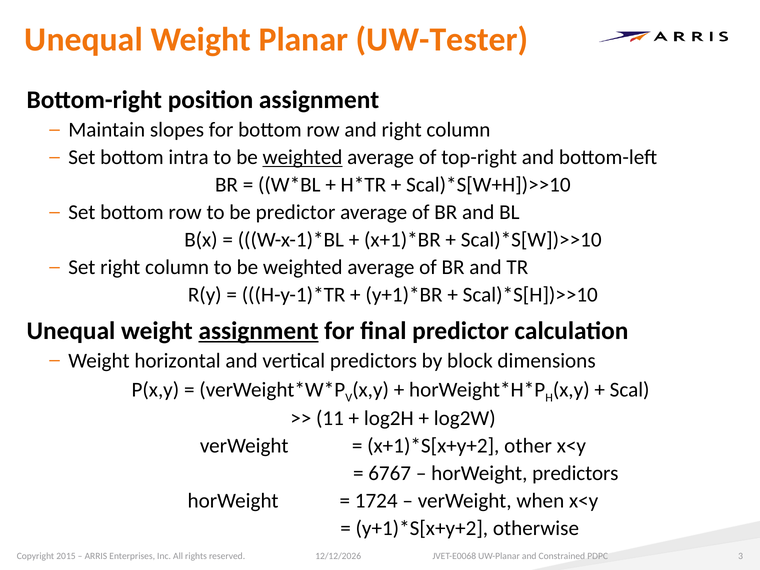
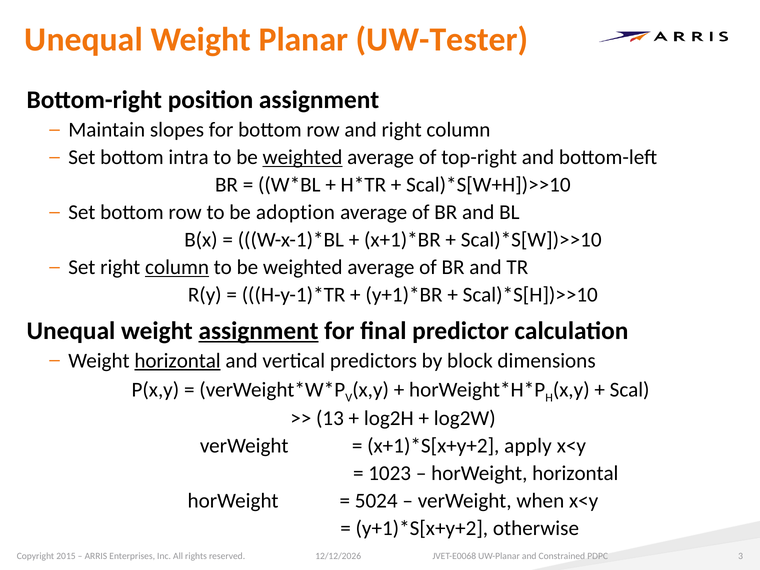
be predictor: predictor -> adoption
column at (177, 267) underline: none -> present
horizontal at (178, 361) underline: none -> present
11: 11 -> 13
other: other -> apply
6767: 6767 -> 1023
horWeight predictors: predictors -> horizontal
1724: 1724 -> 5024
